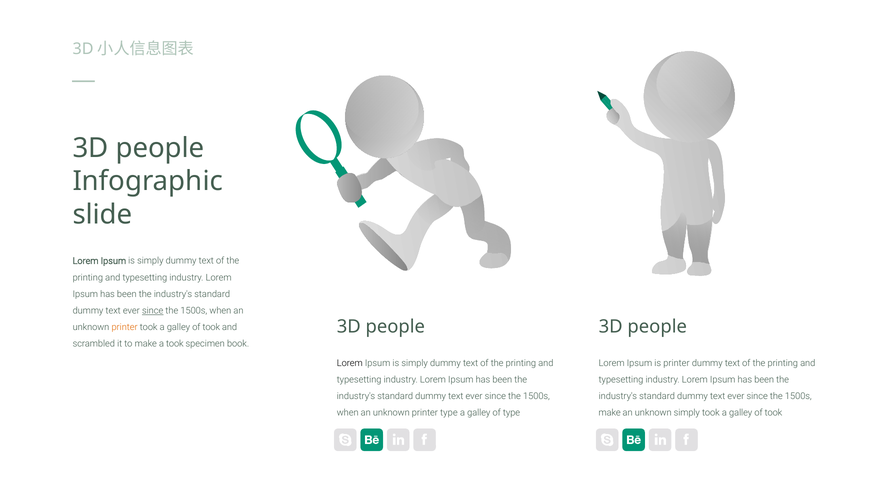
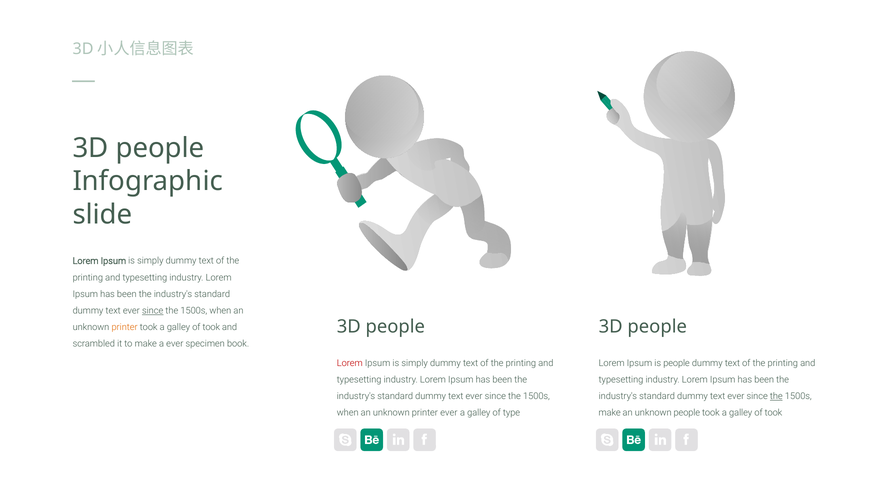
a took: took -> ever
Lorem at (350, 363) colour: black -> red
is printer: printer -> people
the at (776, 396) underline: none -> present
printer type: type -> ever
unknown simply: simply -> people
